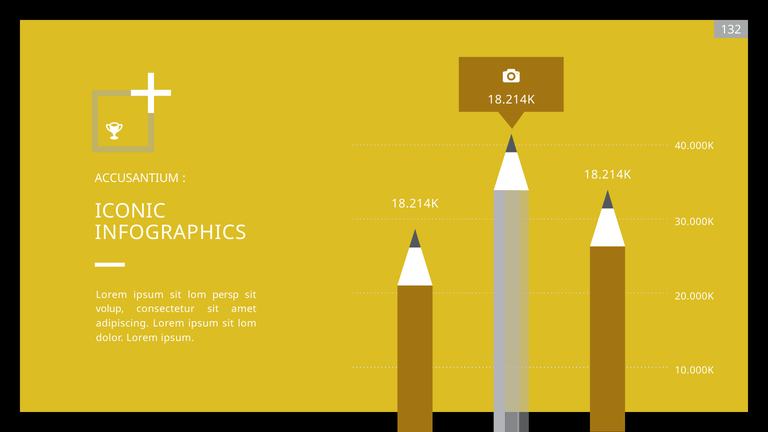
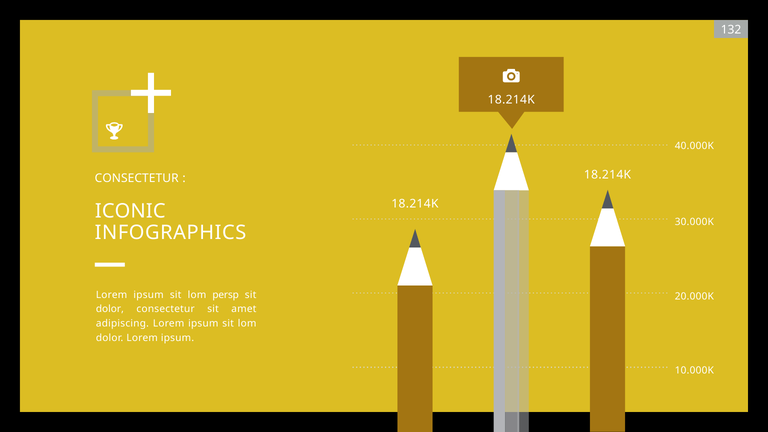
ACCUSANTIUM at (137, 178): ACCUSANTIUM -> CONSECTETUR
volup at (110, 309): volup -> dolor
